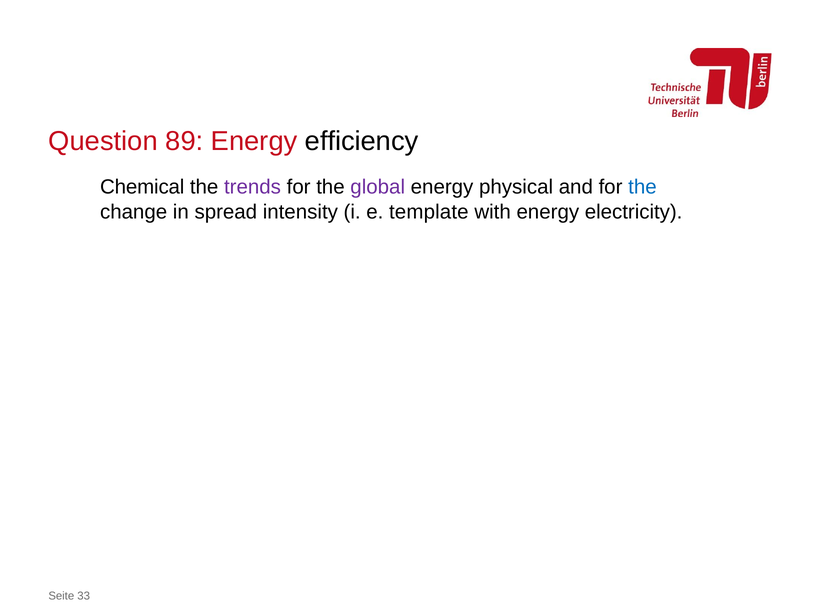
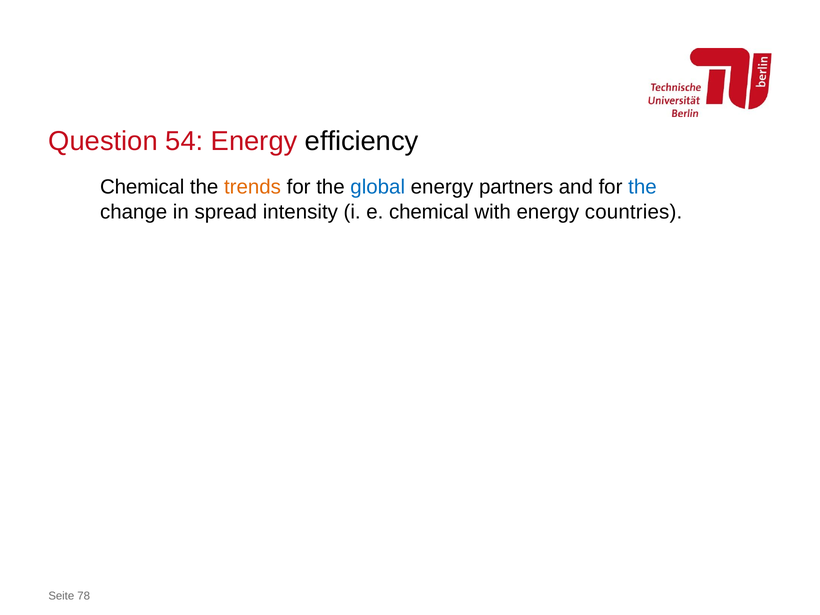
89: 89 -> 54
trends colour: purple -> orange
global colour: purple -> blue
physical: physical -> partners
e template: template -> chemical
electricity: electricity -> countries
33: 33 -> 78
